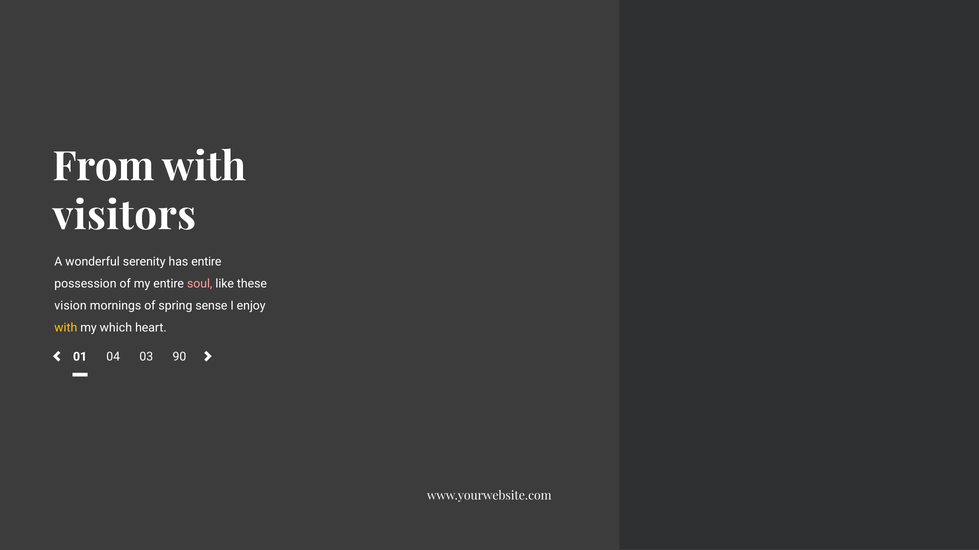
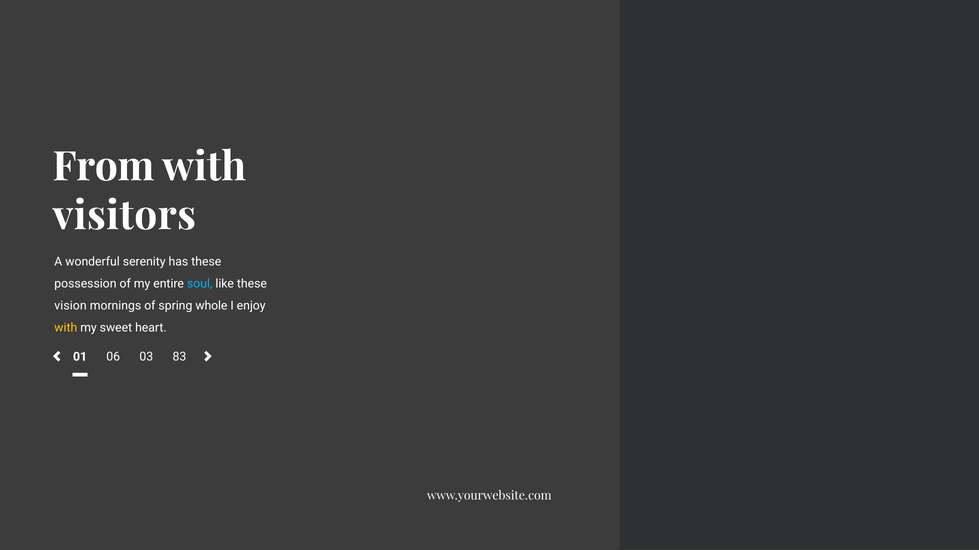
has entire: entire -> these
soul colour: pink -> light blue
sense: sense -> whole
which: which -> sweet
04: 04 -> 06
90: 90 -> 83
